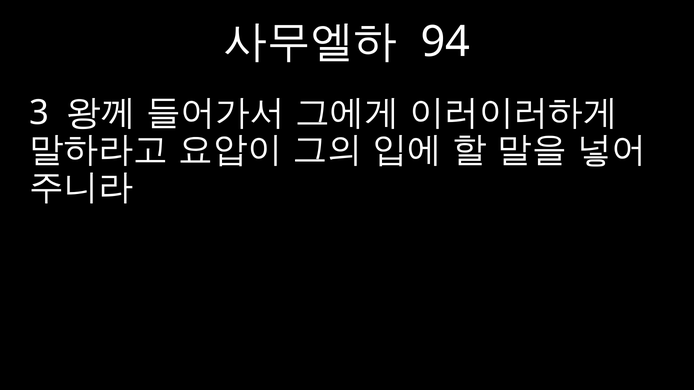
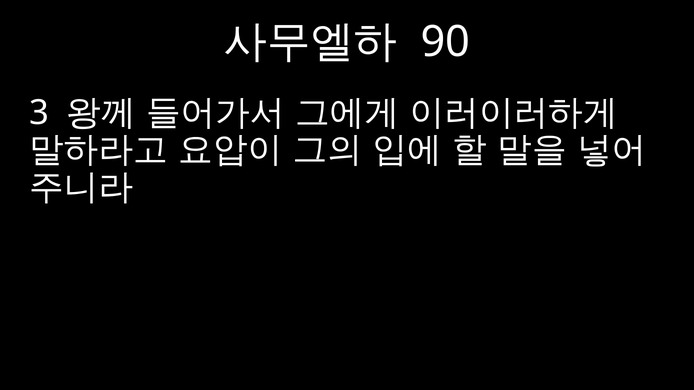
94: 94 -> 90
